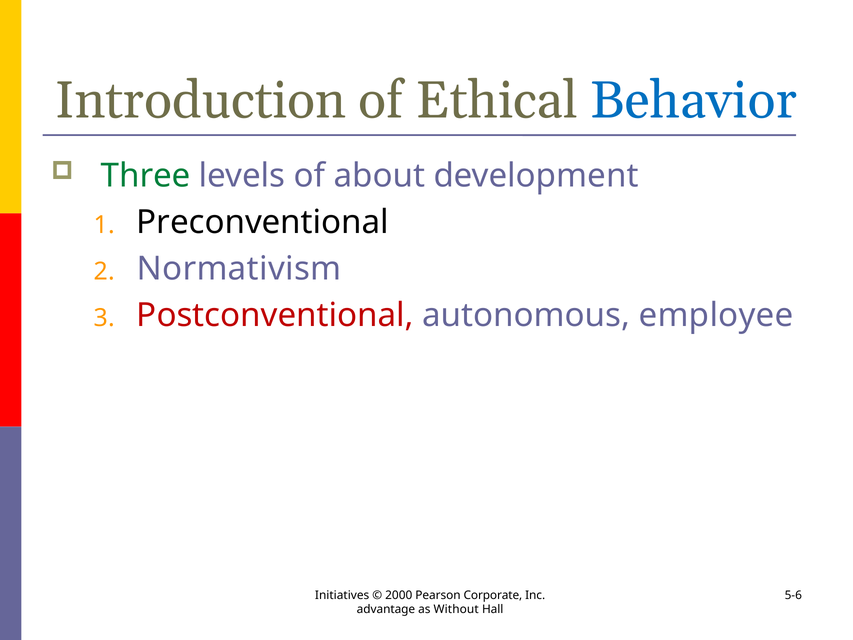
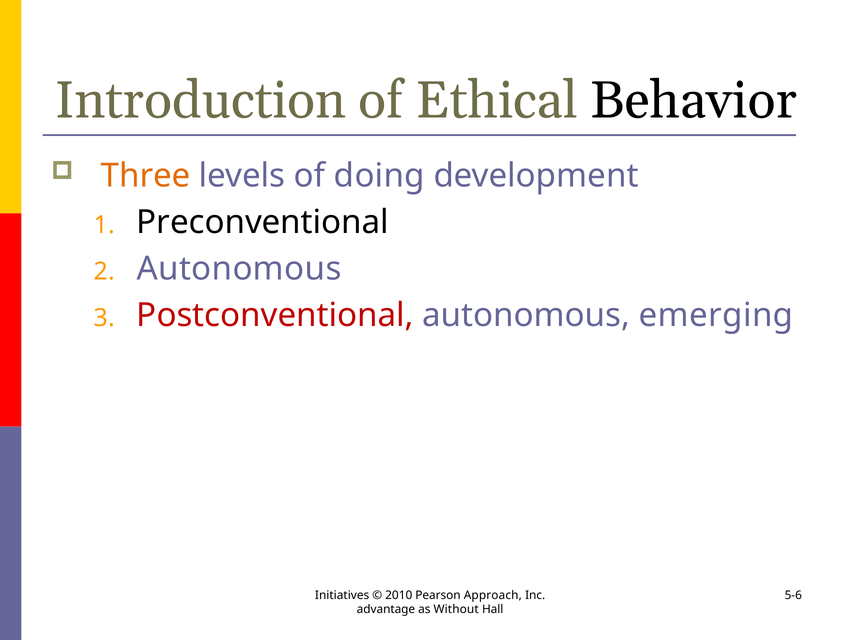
Behavior colour: blue -> black
Three colour: green -> orange
about: about -> doing
Normativism at (239, 269): Normativism -> Autonomous
employee: employee -> emerging
2000: 2000 -> 2010
Corporate: Corporate -> Approach
